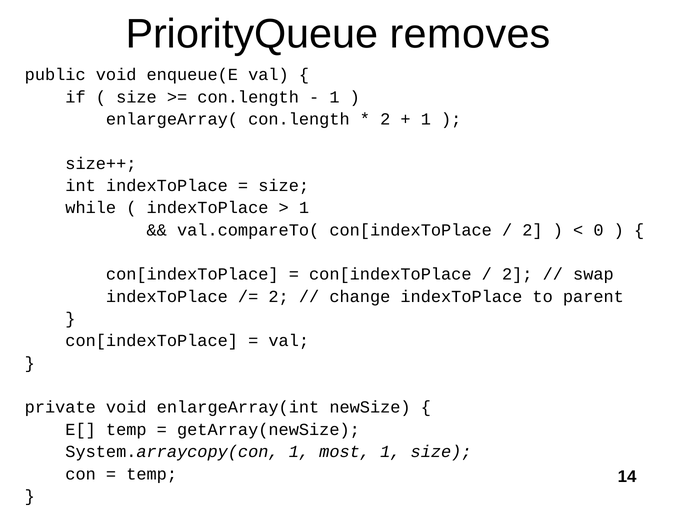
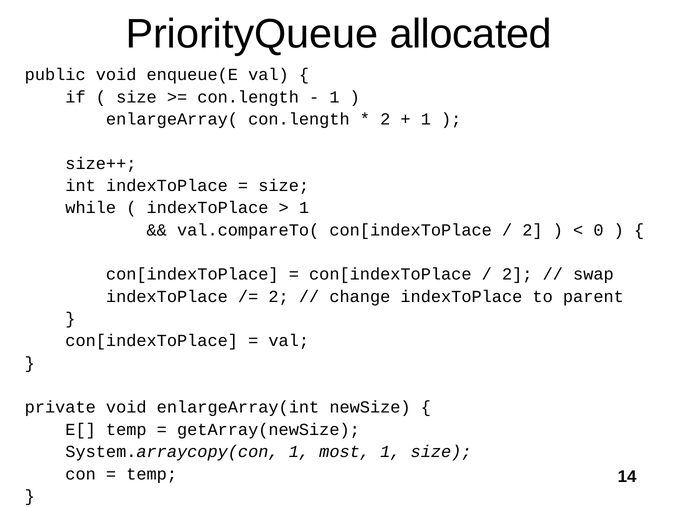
removes: removes -> allocated
